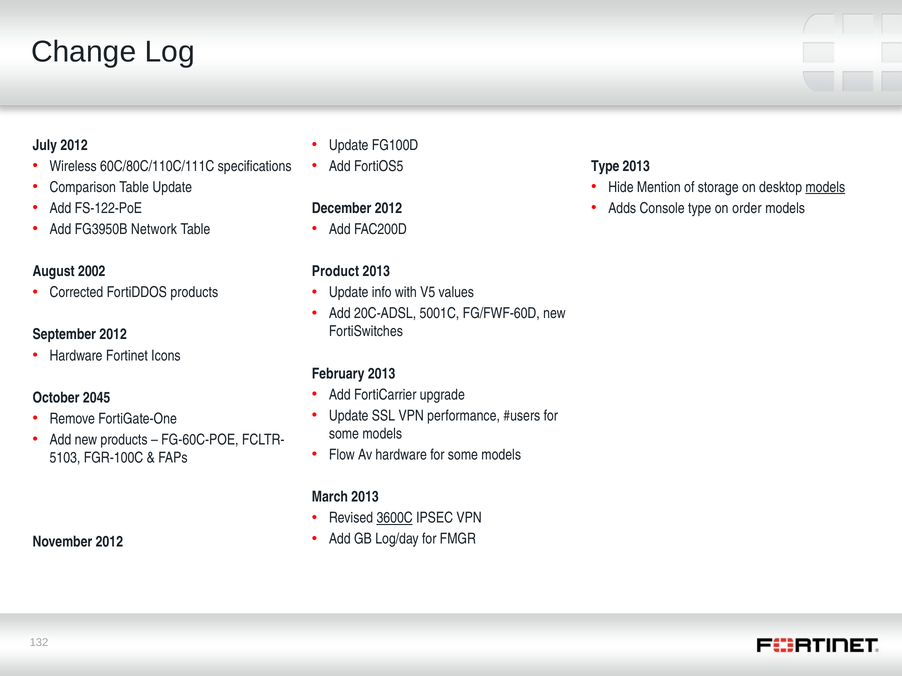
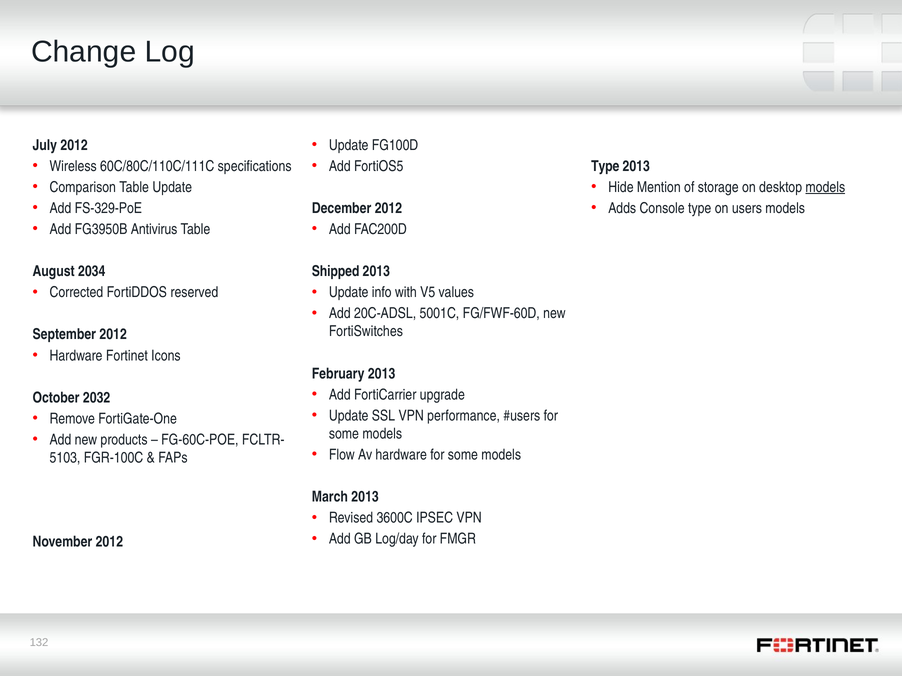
FS-122-PoE: FS-122-PoE -> FS-329-PoE
order: order -> users
Network: Network -> Antivirus
2002: 2002 -> 2034
Product: Product -> Shipped
FortiDDOS products: products -> reserved
2045: 2045 -> 2032
3600C underline: present -> none
